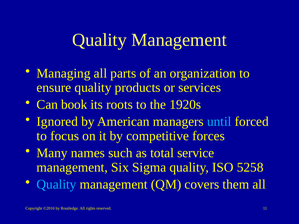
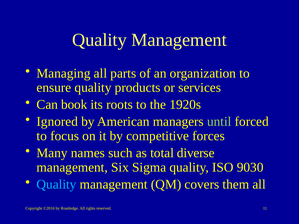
until colour: light blue -> light green
service: service -> diverse
5258: 5258 -> 9030
